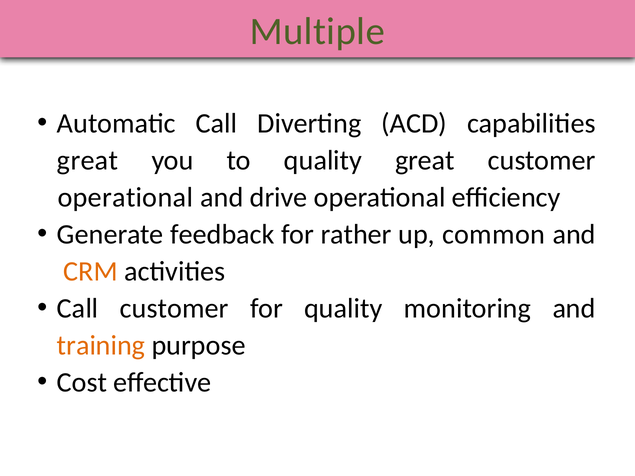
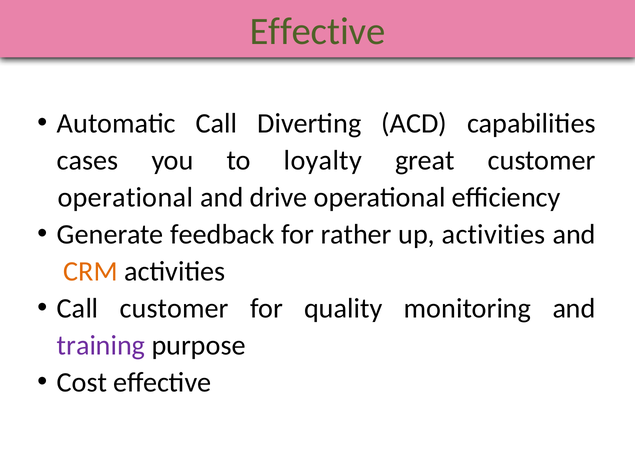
Multiple at (317, 31): Multiple -> Effective
great at (88, 160): great -> cases
to quality: quality -> loyalty
up common: common -> activities
training colour: orange -> purple
